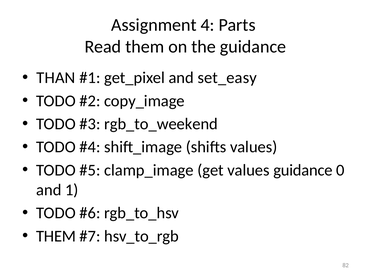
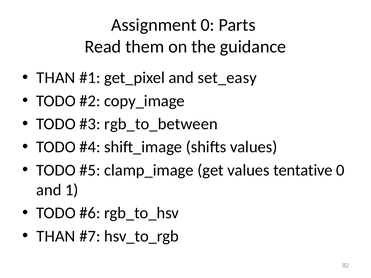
Assignment 4: 4 -> 0
rgb_to_weekend: rgb_to_weekend -> rgb_to_between
values guidance: guidance -> tentative
THEM at (56, 236): THEM -> THAN
